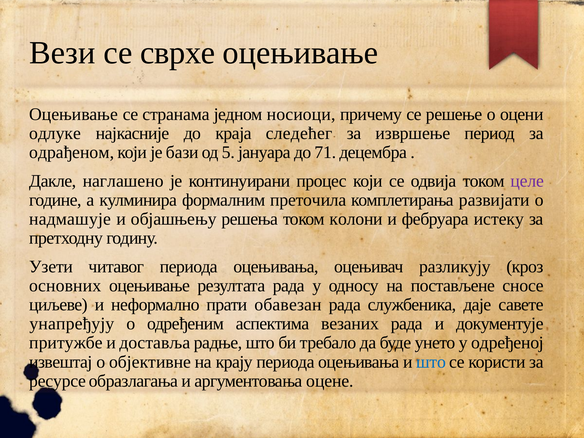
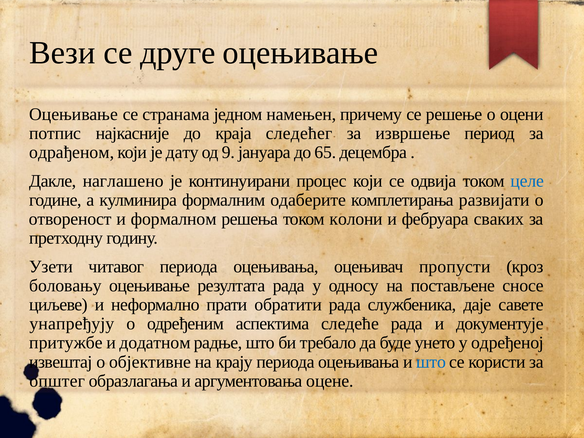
сврхе: сврхе -> друге
носиоци: носиоци -> намењен
одлуке: одлуке -> потпис
бази: бази -> дату
5: 5 -> 9
71: 71 -> 65
целе colour: purple -> blue
преточила: преточила -> одаберите
надмашује: надмашује -> отвореност
објашњењу: објашњењу -> формалном
истеку: истеку -> сваких
разликују: разликују -> пропусти
основних: основних -> боловању
обавезан: обавезан -> обратити
везаних: везаних -> следеће
доставља: доставља -> додатном
ресурсе: ресурсе -> општег
